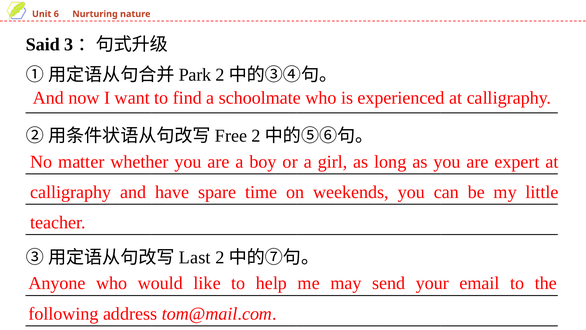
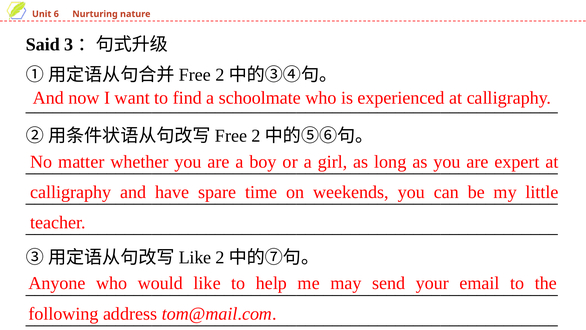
Park at (195, 75): Park -> Free
Last at (195, 257): Last -> Like
